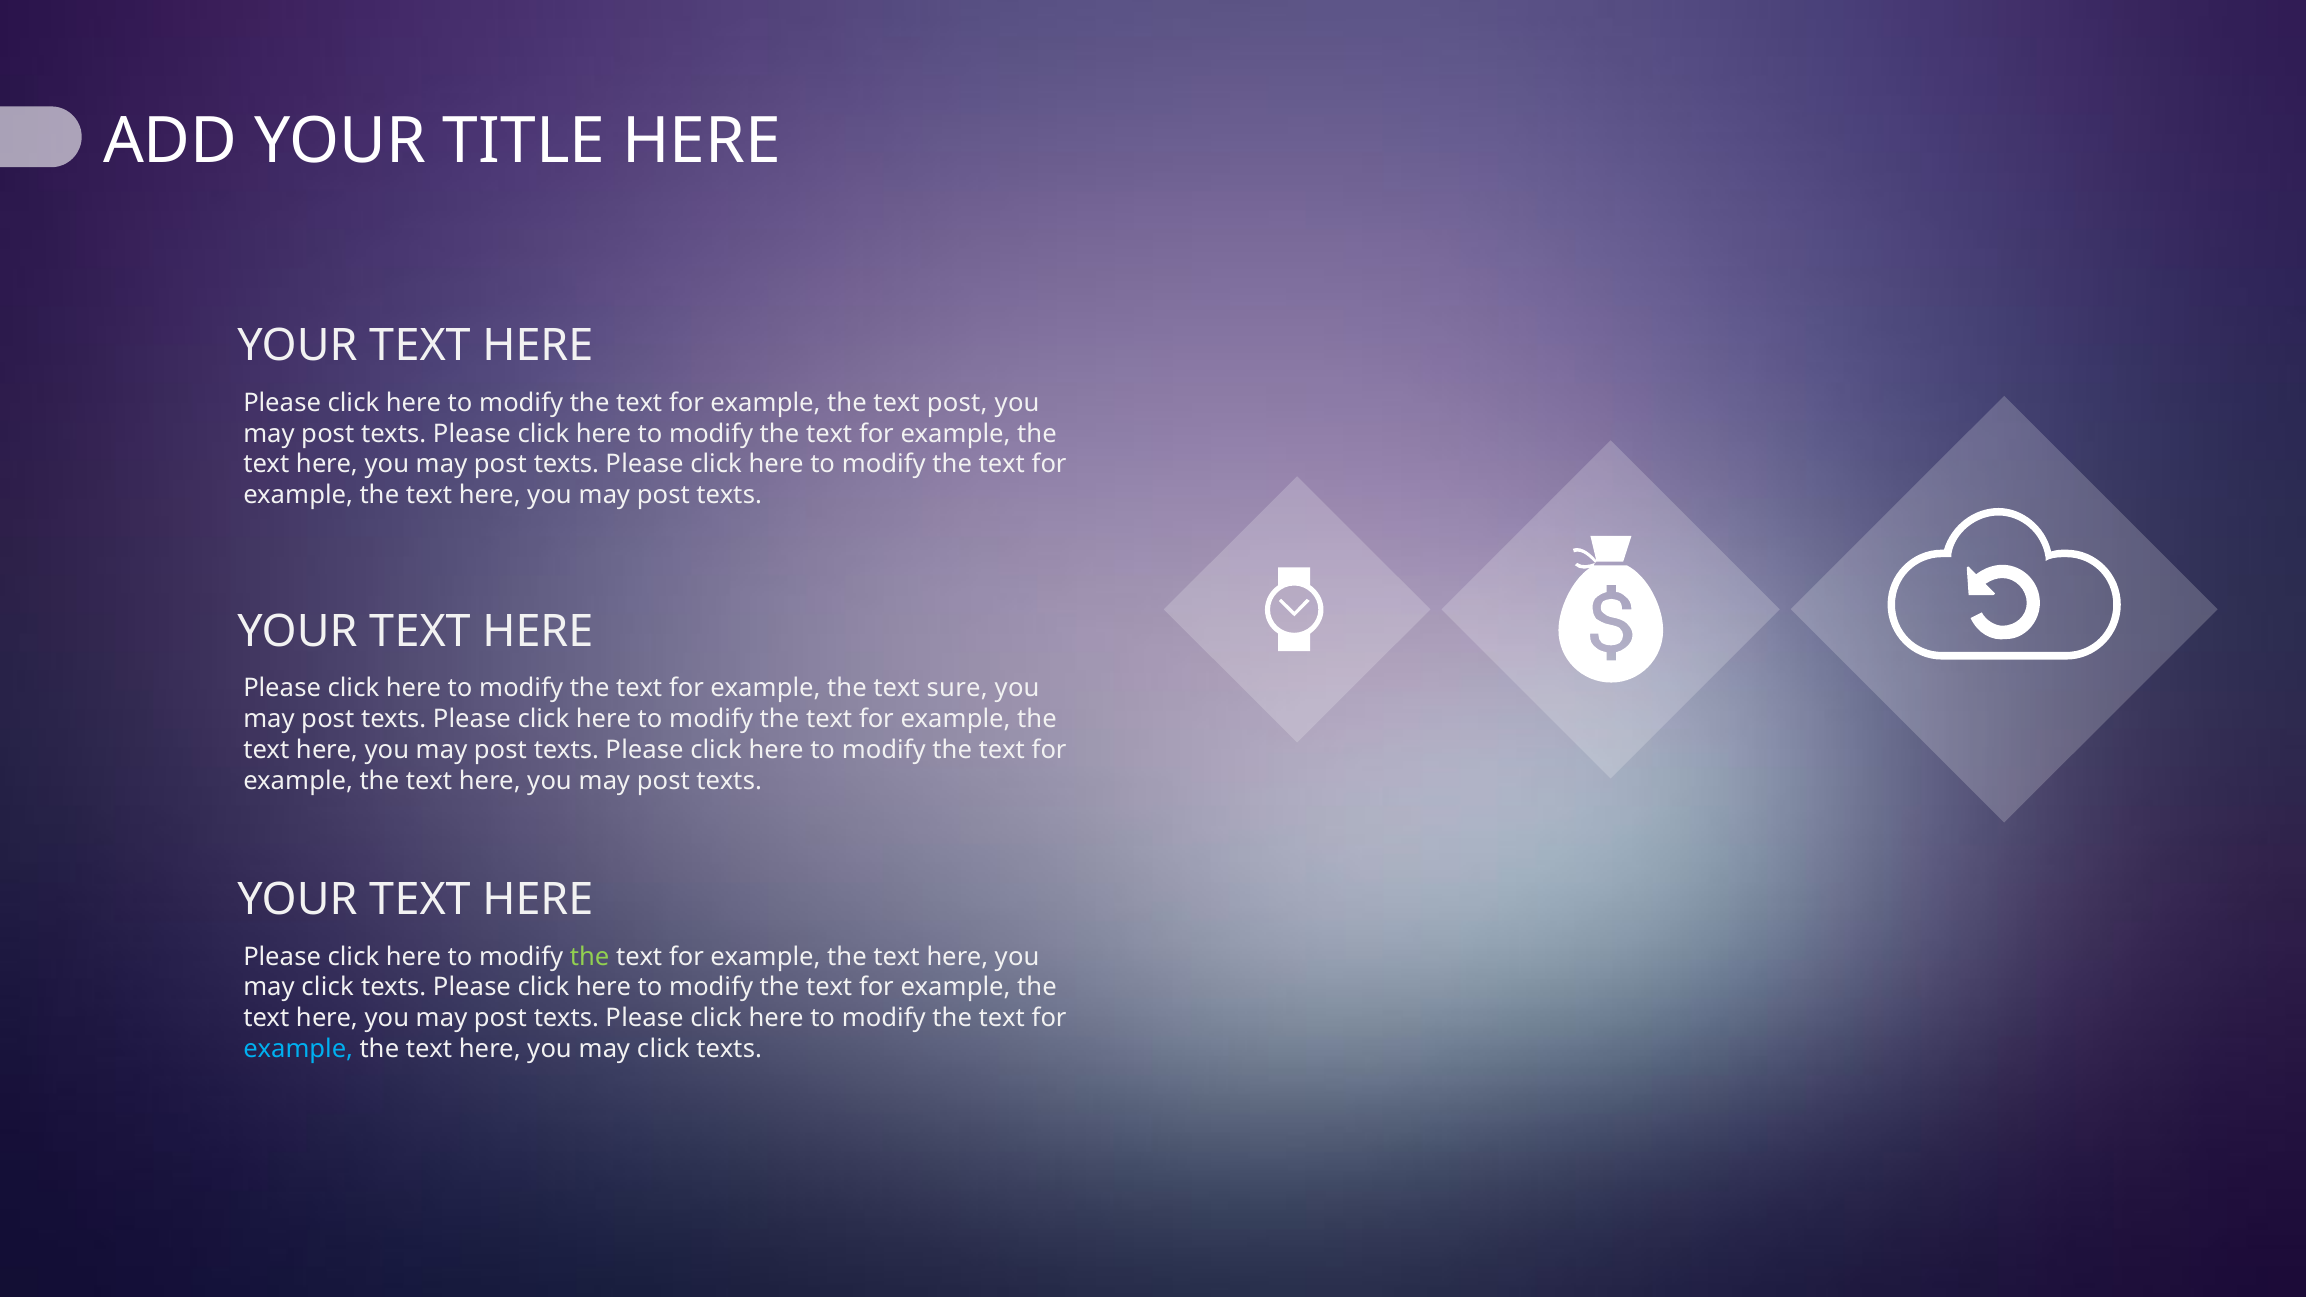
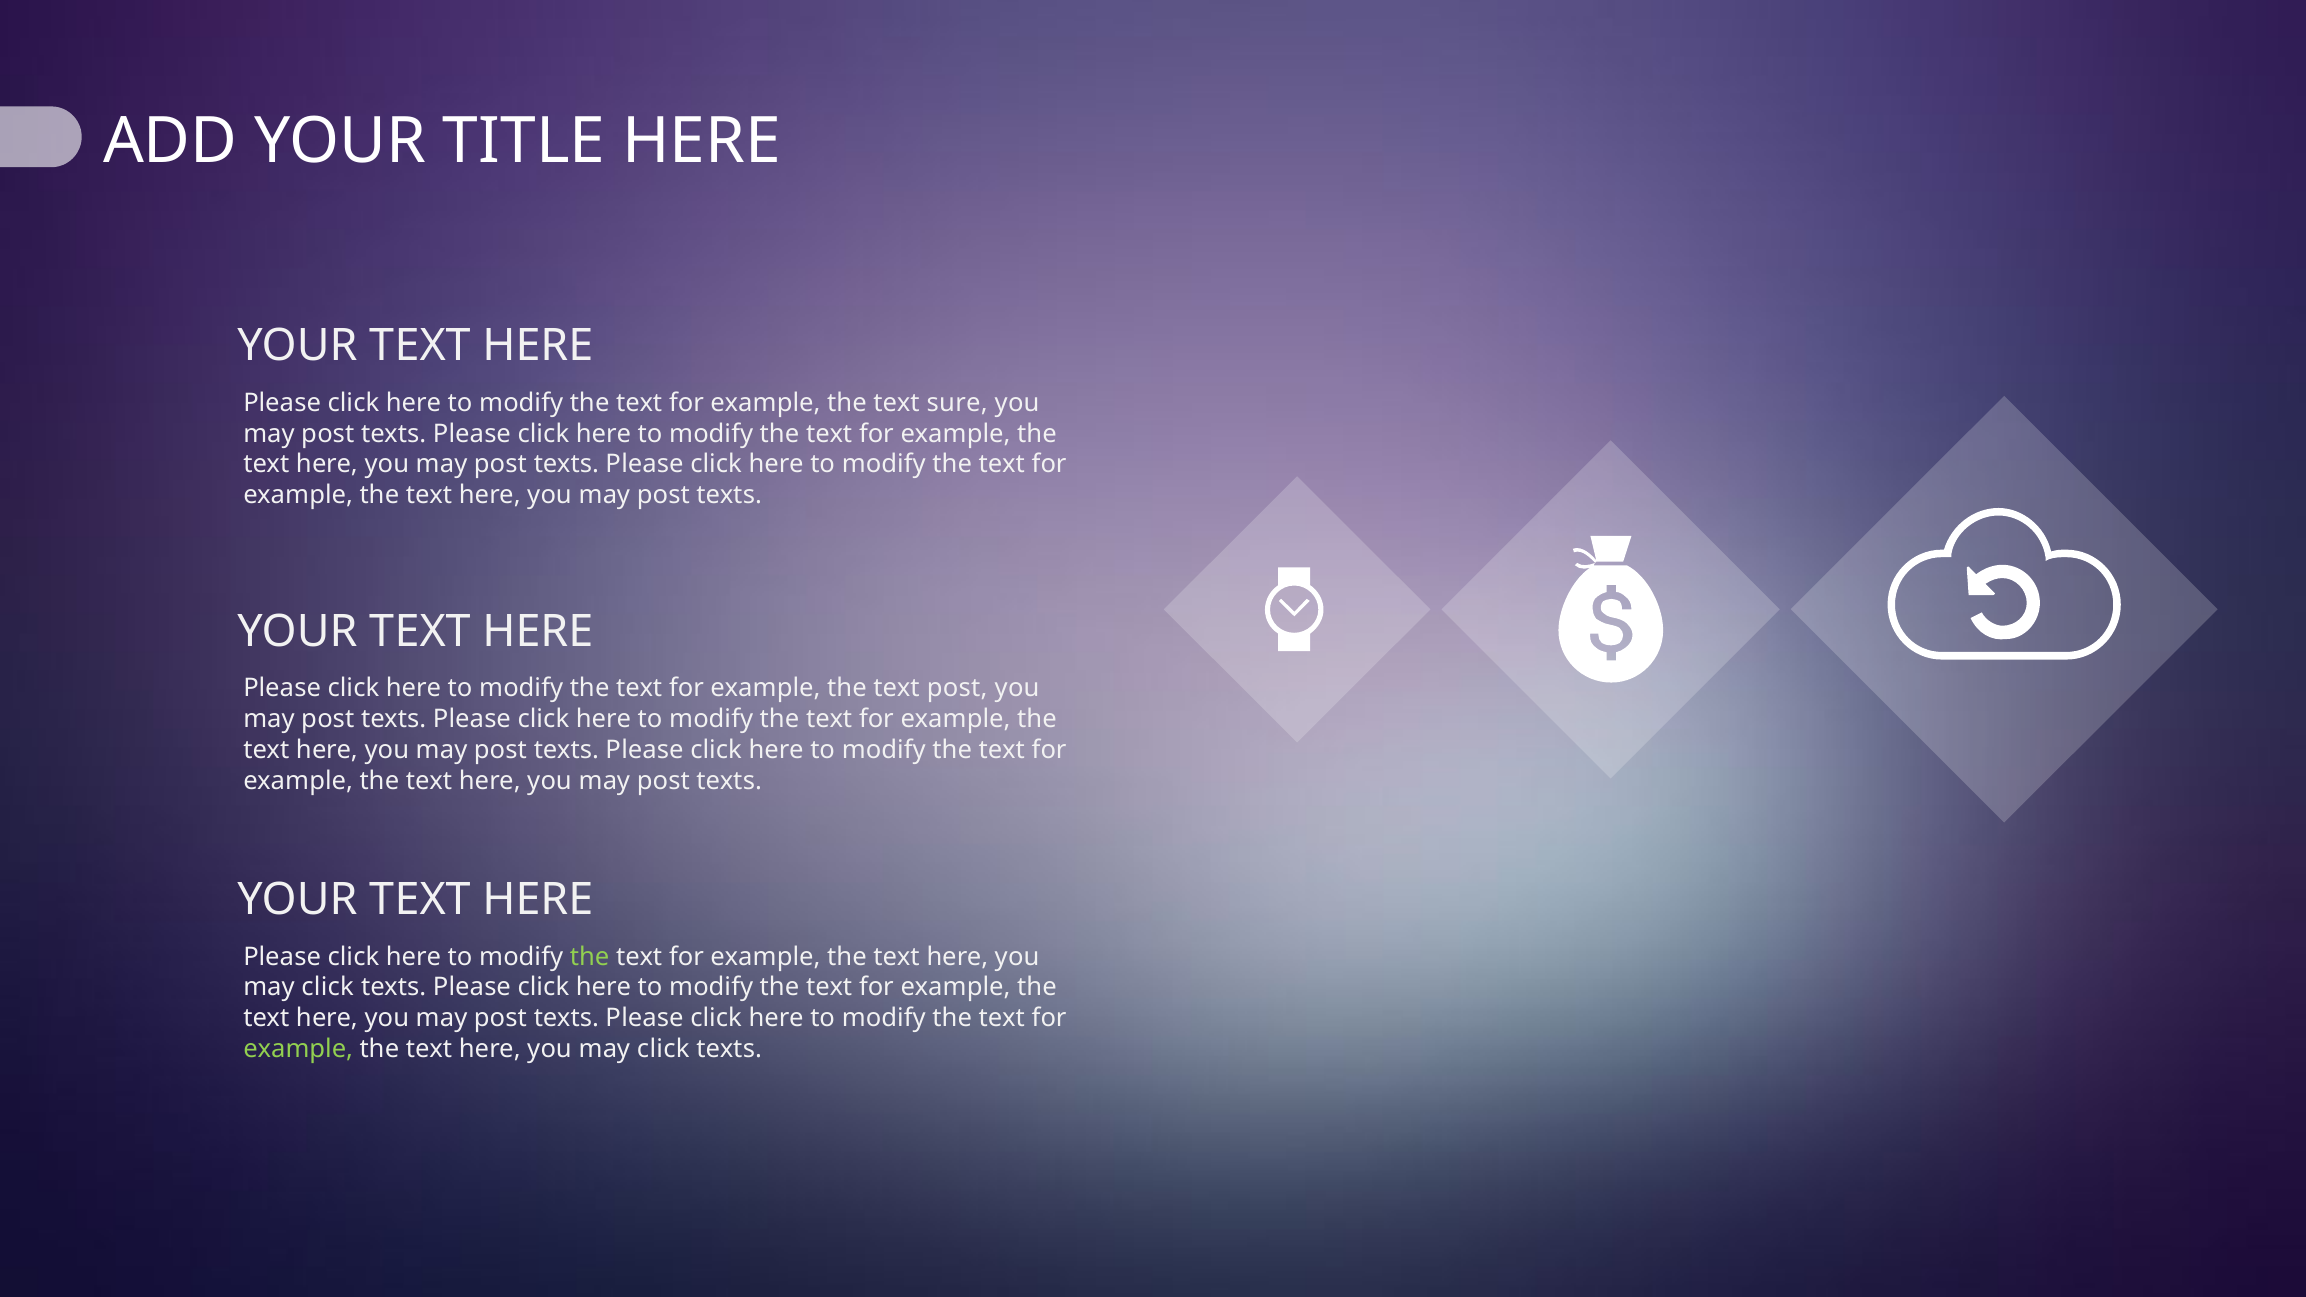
text post: post -> sure
text sure: sure -> post
example at (298, 1049) colour: light blue -> light green
